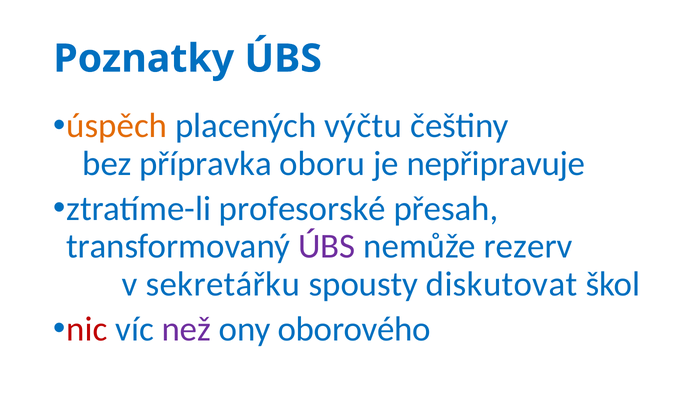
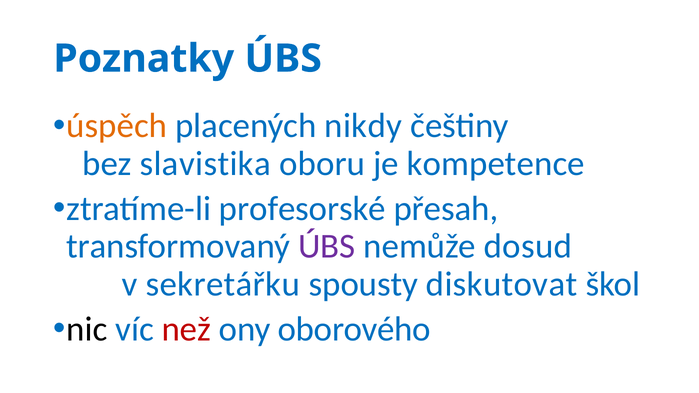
výčtu: výčtu -> nikdy
přípravka: přípravka -> slavistika
nepřipravuje: nepřipravuje -> kompetence
rezerv: rezerv -> dosud
nic colour: red -> black
než colour: purple -> red
